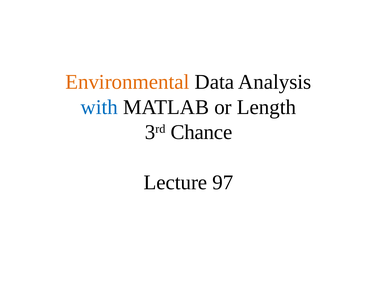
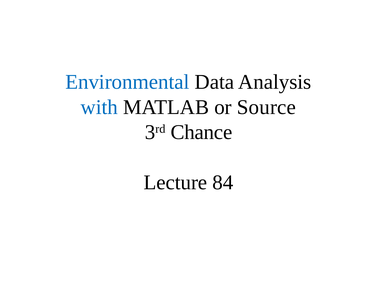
Environmental colour: orange -> blue
Length: Length -> Source
97: 97 -> 84
